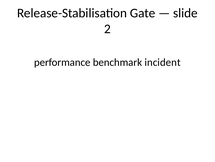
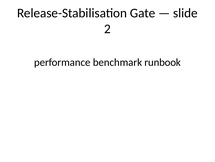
incident: incident -> runbook
